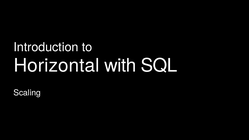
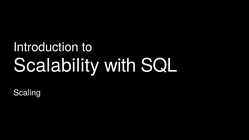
Horizontal: Horizontal -> Scalability
